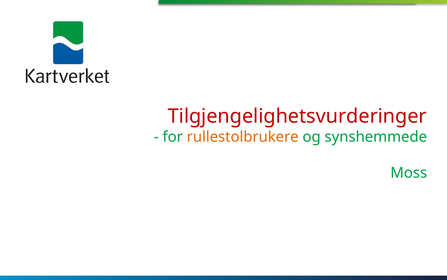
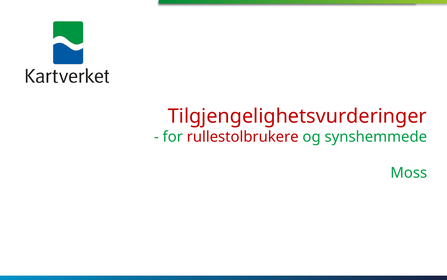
rullestolbrukere colour: orange -> red
